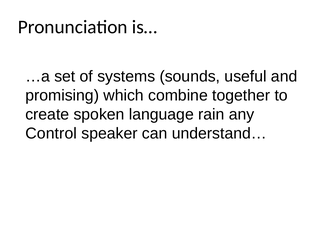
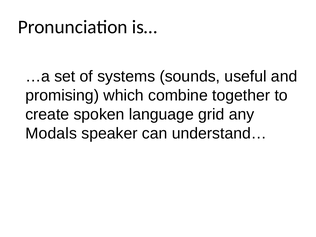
rain: rain -> grid
Control: Control -> Modals
